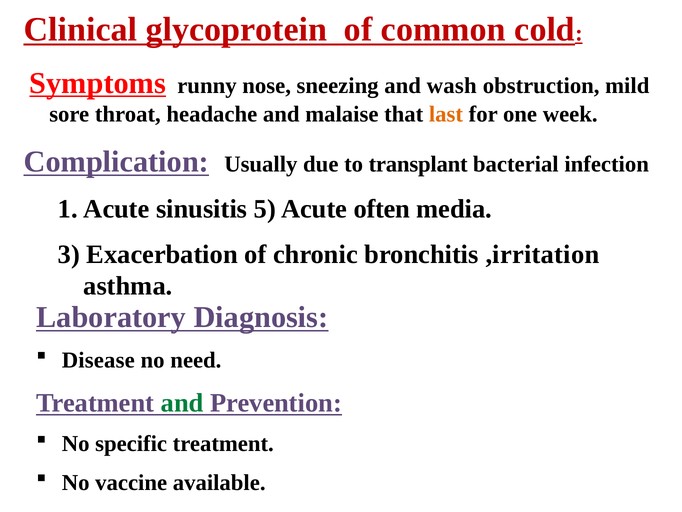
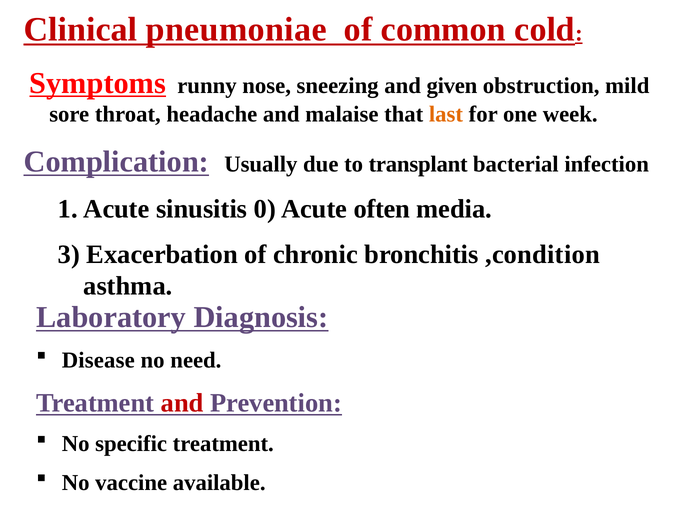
glycoprotein: glycoprotein -> pneumoniae
wash: wash -> given
5: 5 -> 0
,irritation: ,irritation -> ,condition
and at (182, 403) colour: green -> red
